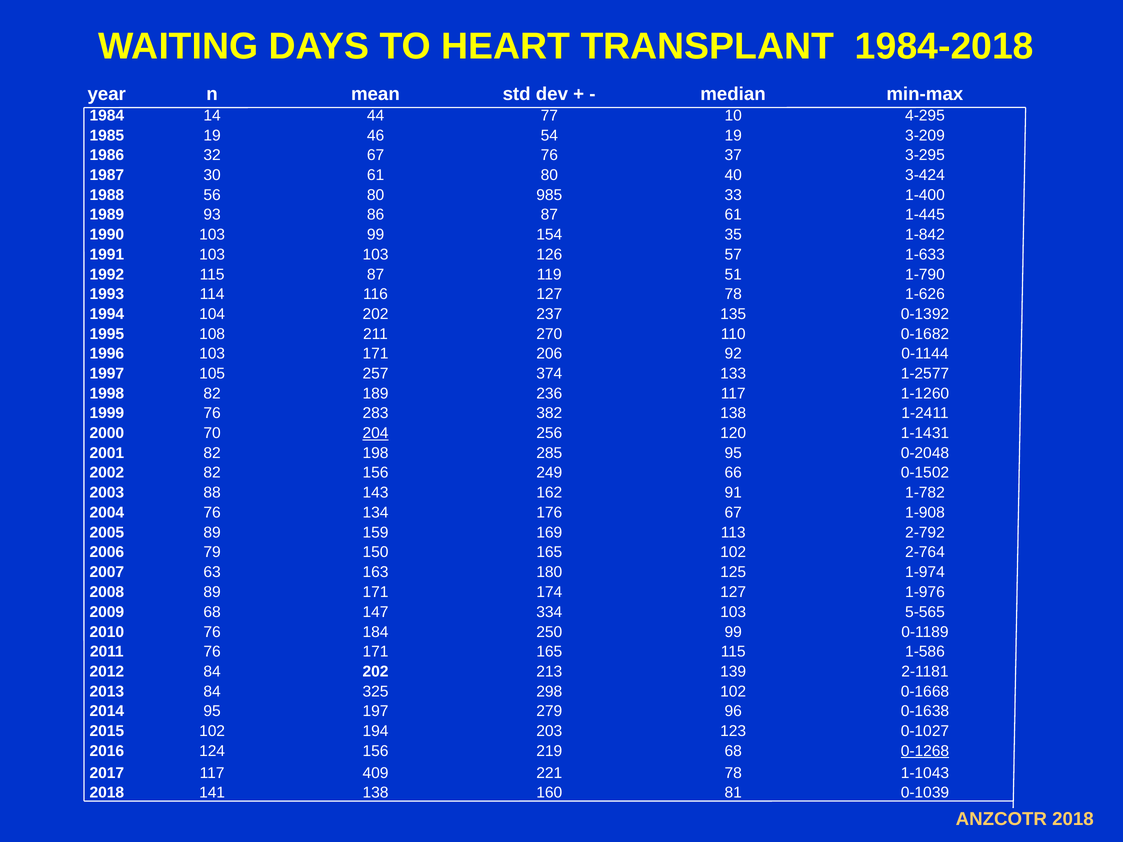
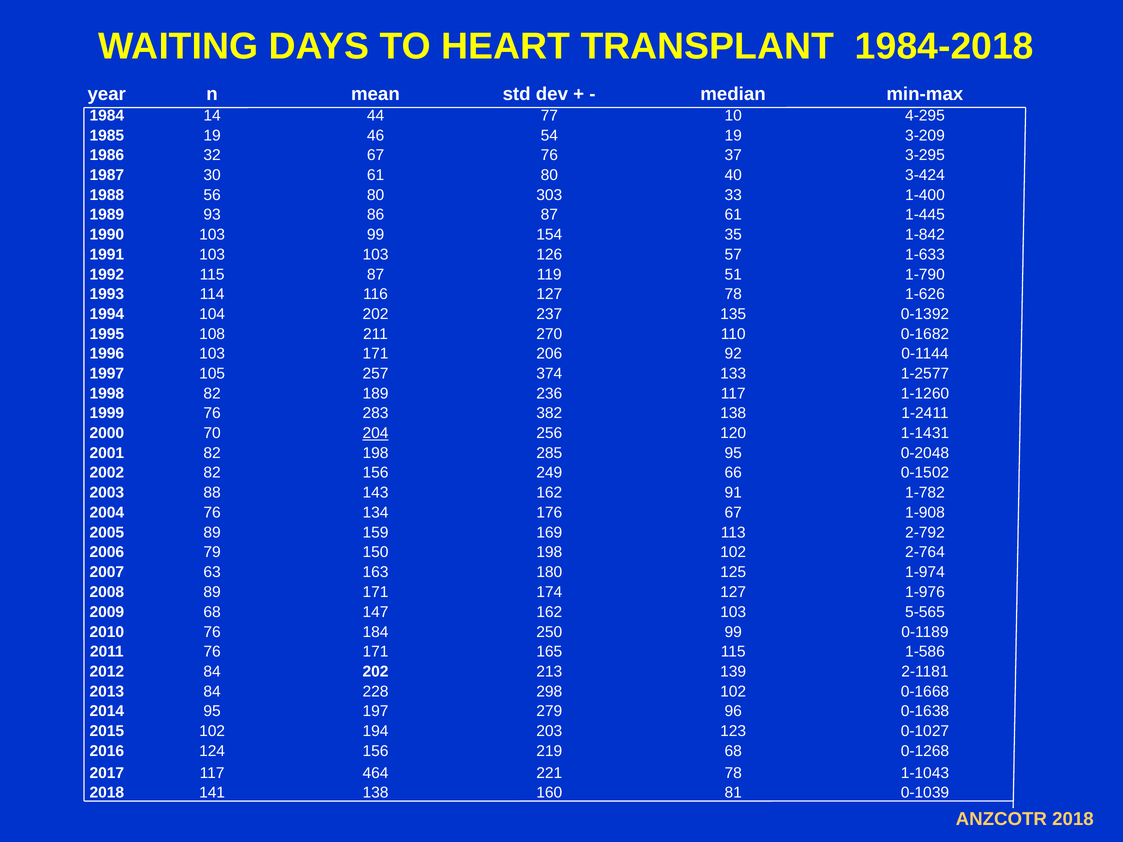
985: 985 -> 303
150 165: 165 -> 198
147 334: 334 -> 162
325: 325 -> 228
0-1268 underline: present -> none
409: 409 -> 464
